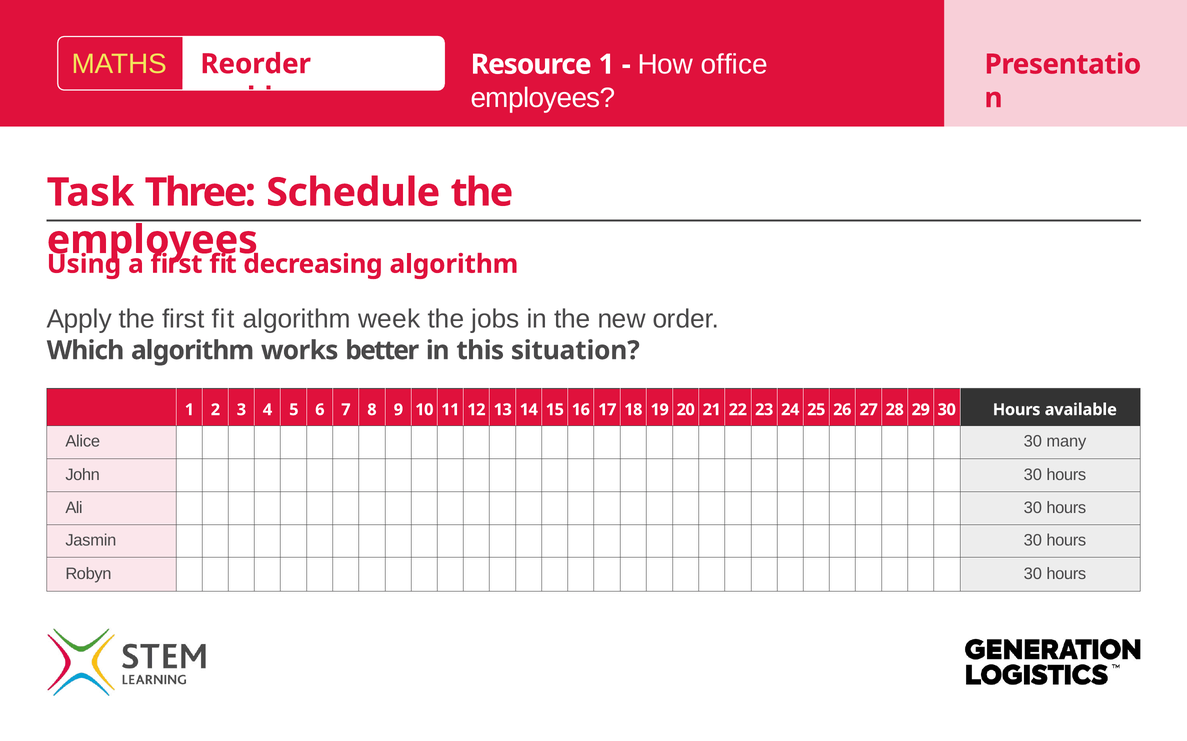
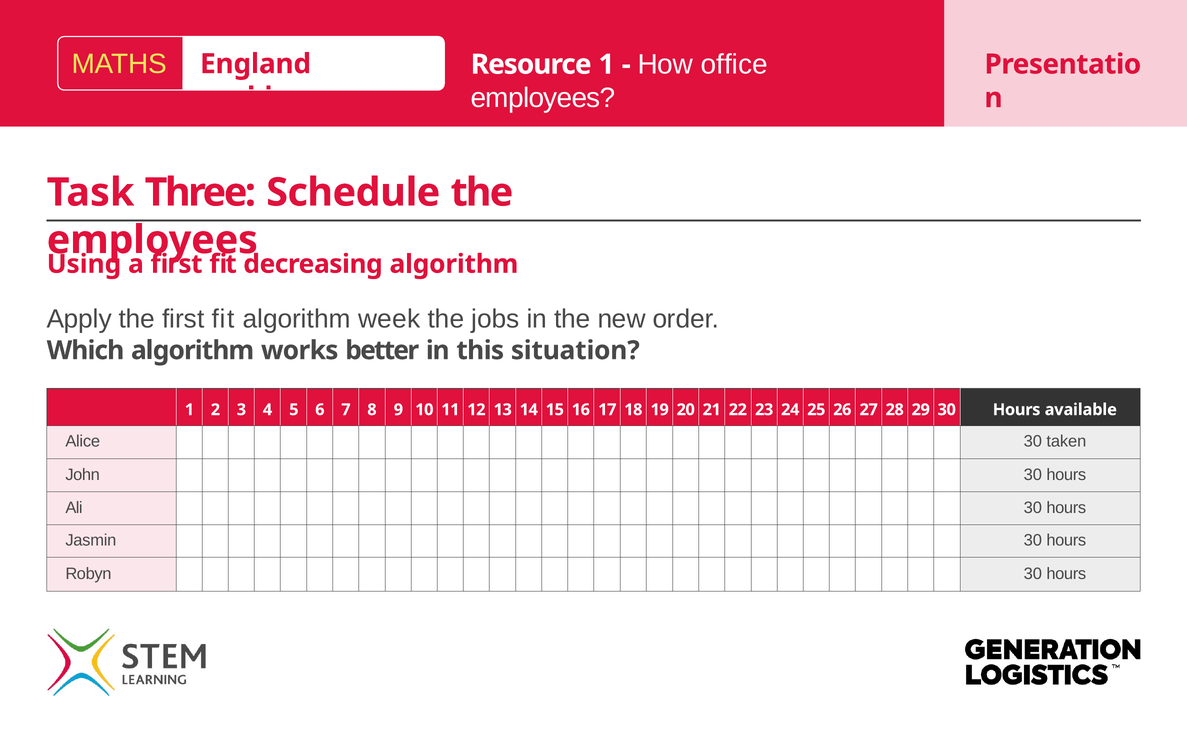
Reorder: Reorder -> England
many: many -> taken
